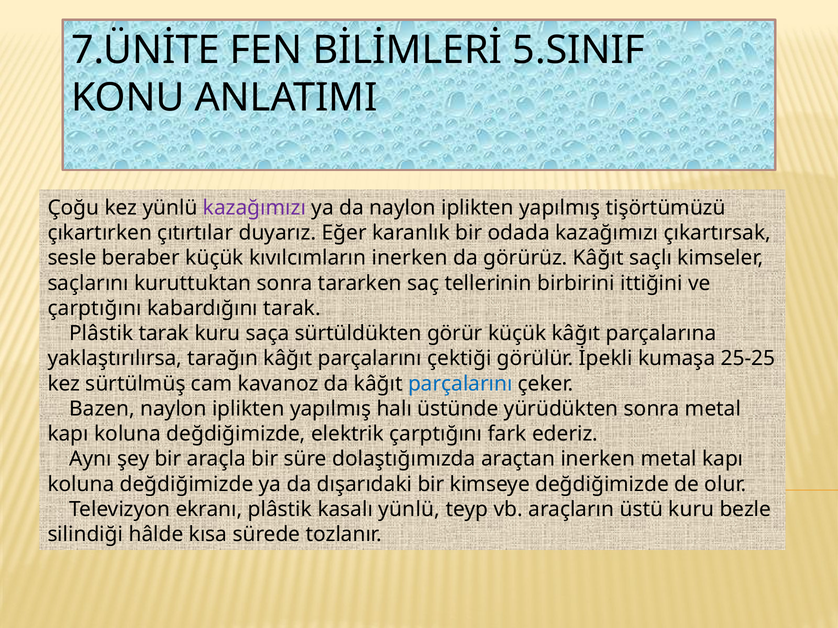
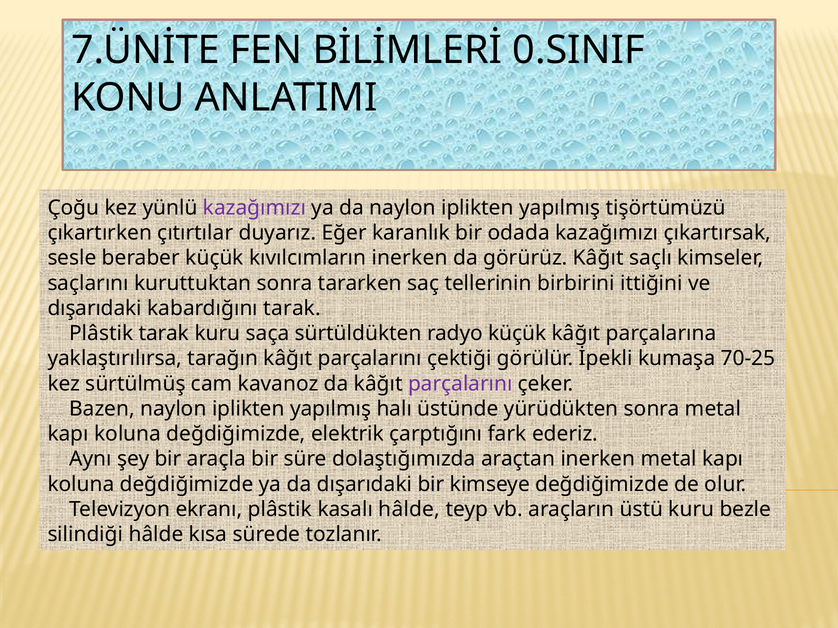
5.SINIF: 5.SINIF -> 0.SINIF
çarptığını at (95, 309): çarptığını -> dışarıdaki
görür: görür -> radyo
25-25: 25-25 -> 70-25
parçalarını at (460, 384) colour: blue -> purple
kasalı yünlü: yünlü -> hâlde
